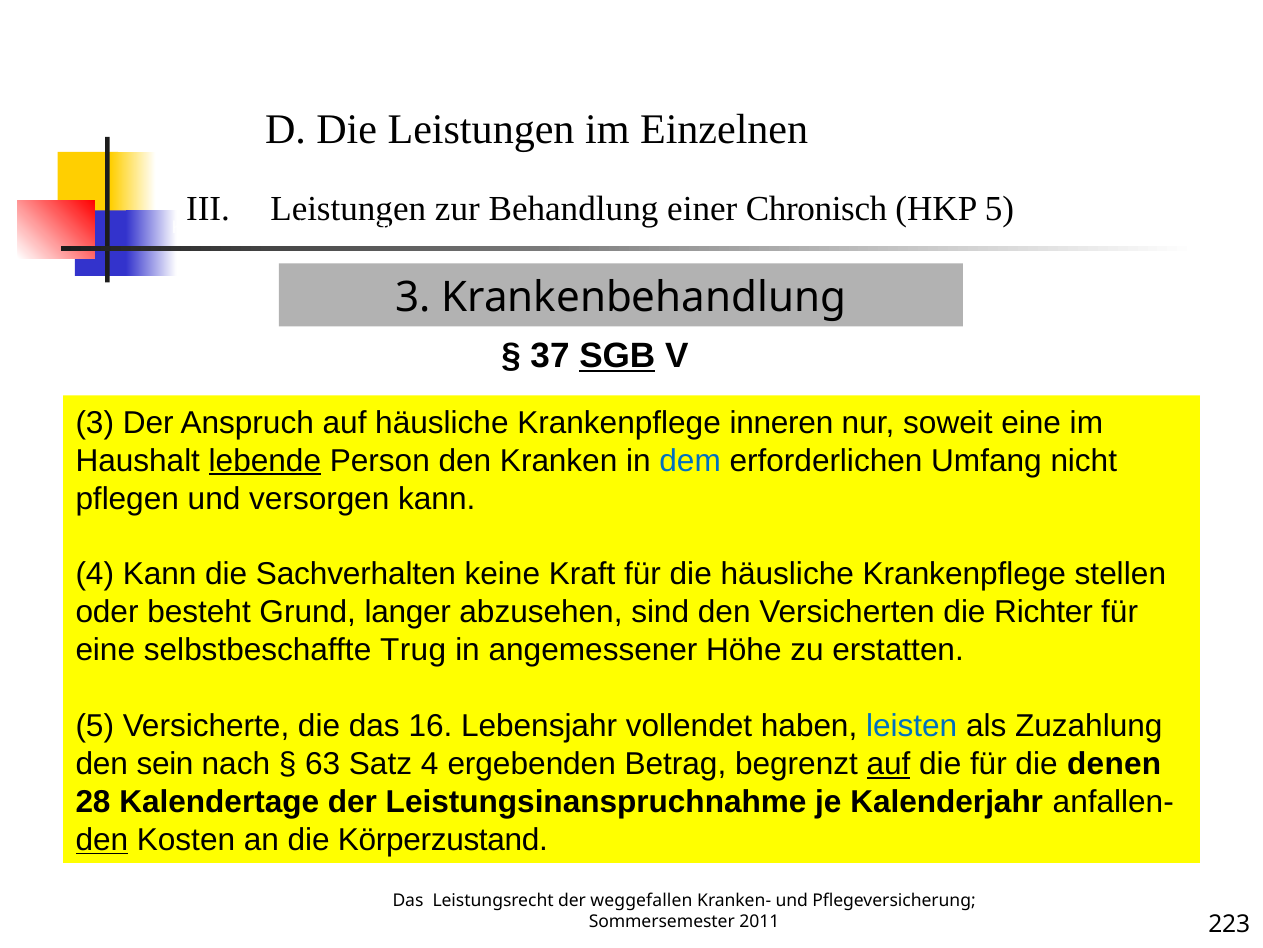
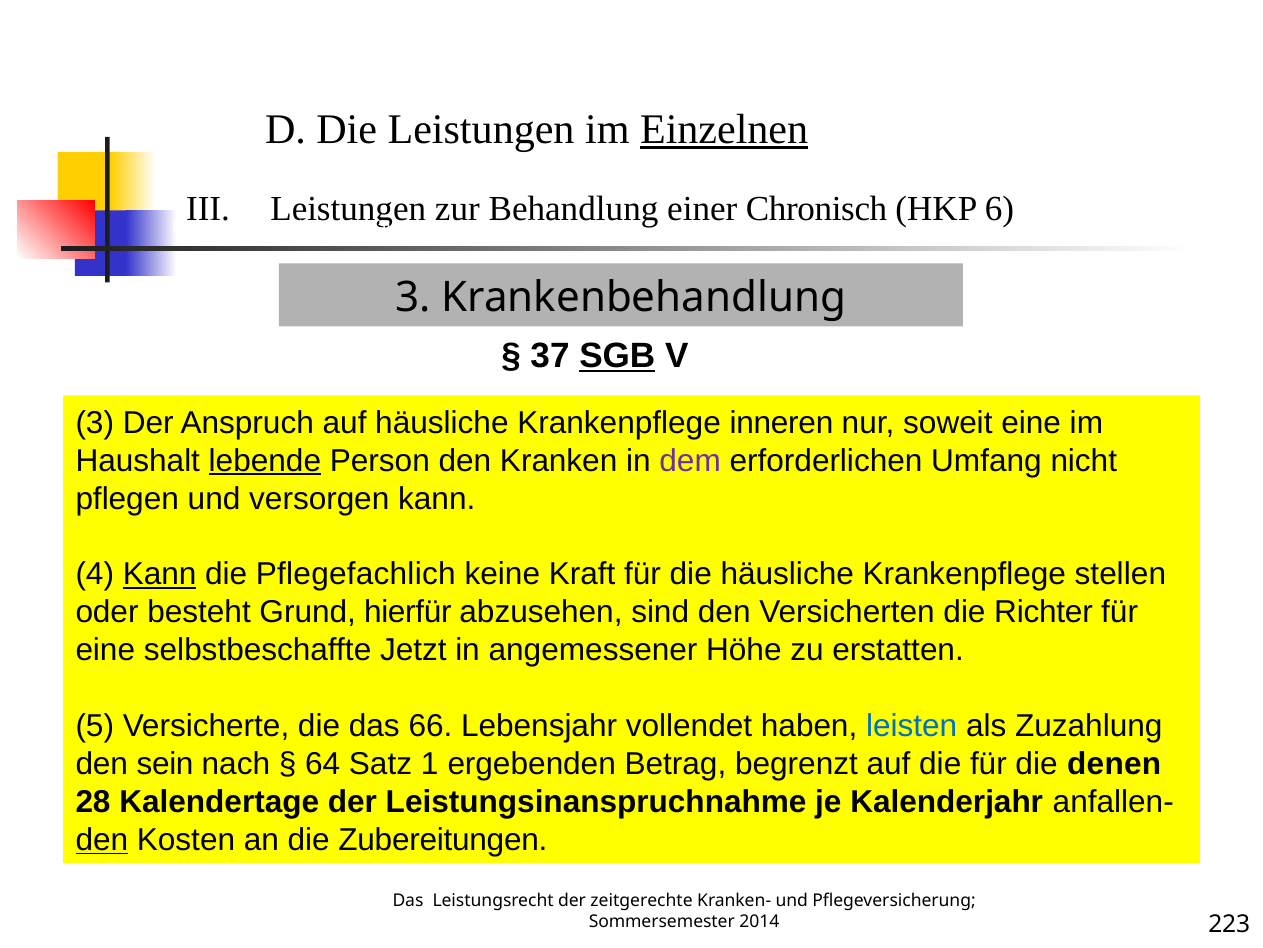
Einzelnen underline: none -> present
HKP 5: 5 -> 6
dem colour: blue -> purple
Kann at (160, 574) underline: none -> present
Sachverhalten: Sachverhalten -> Pflegefachlich
langer: langer -> hierfür
Trug: Trug -> Jetzt
16: 16 -> 66
63: 63 -> 64
Satz 4: 4 -> 1
auf at (889, 763) underline: present -> none
Körperzustand: Körperzustand -> Zubereitungen
weggefallen: weggefallen -> zeitgerechte
2011: 2011 -> 2014
